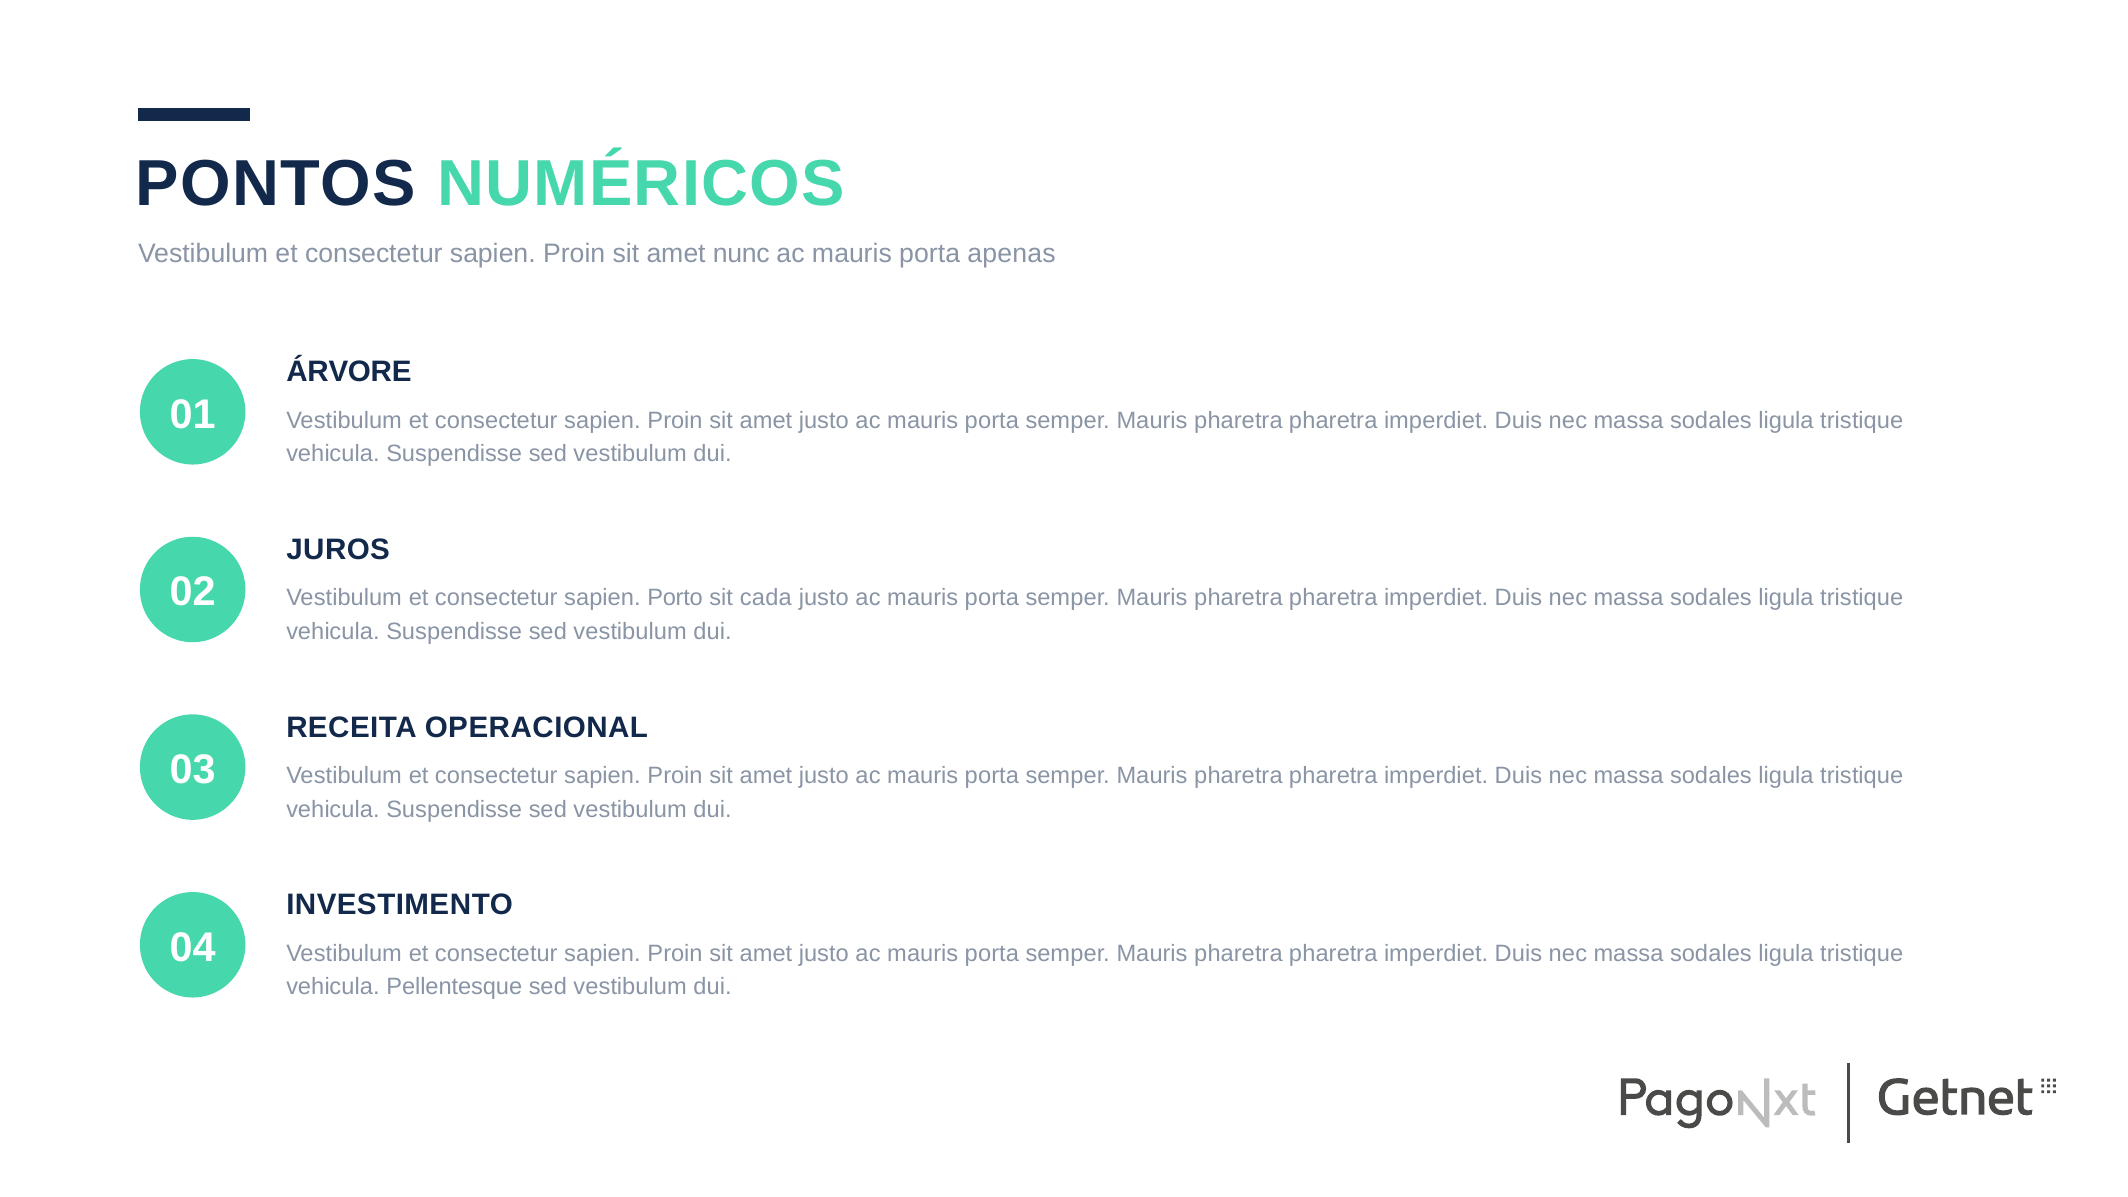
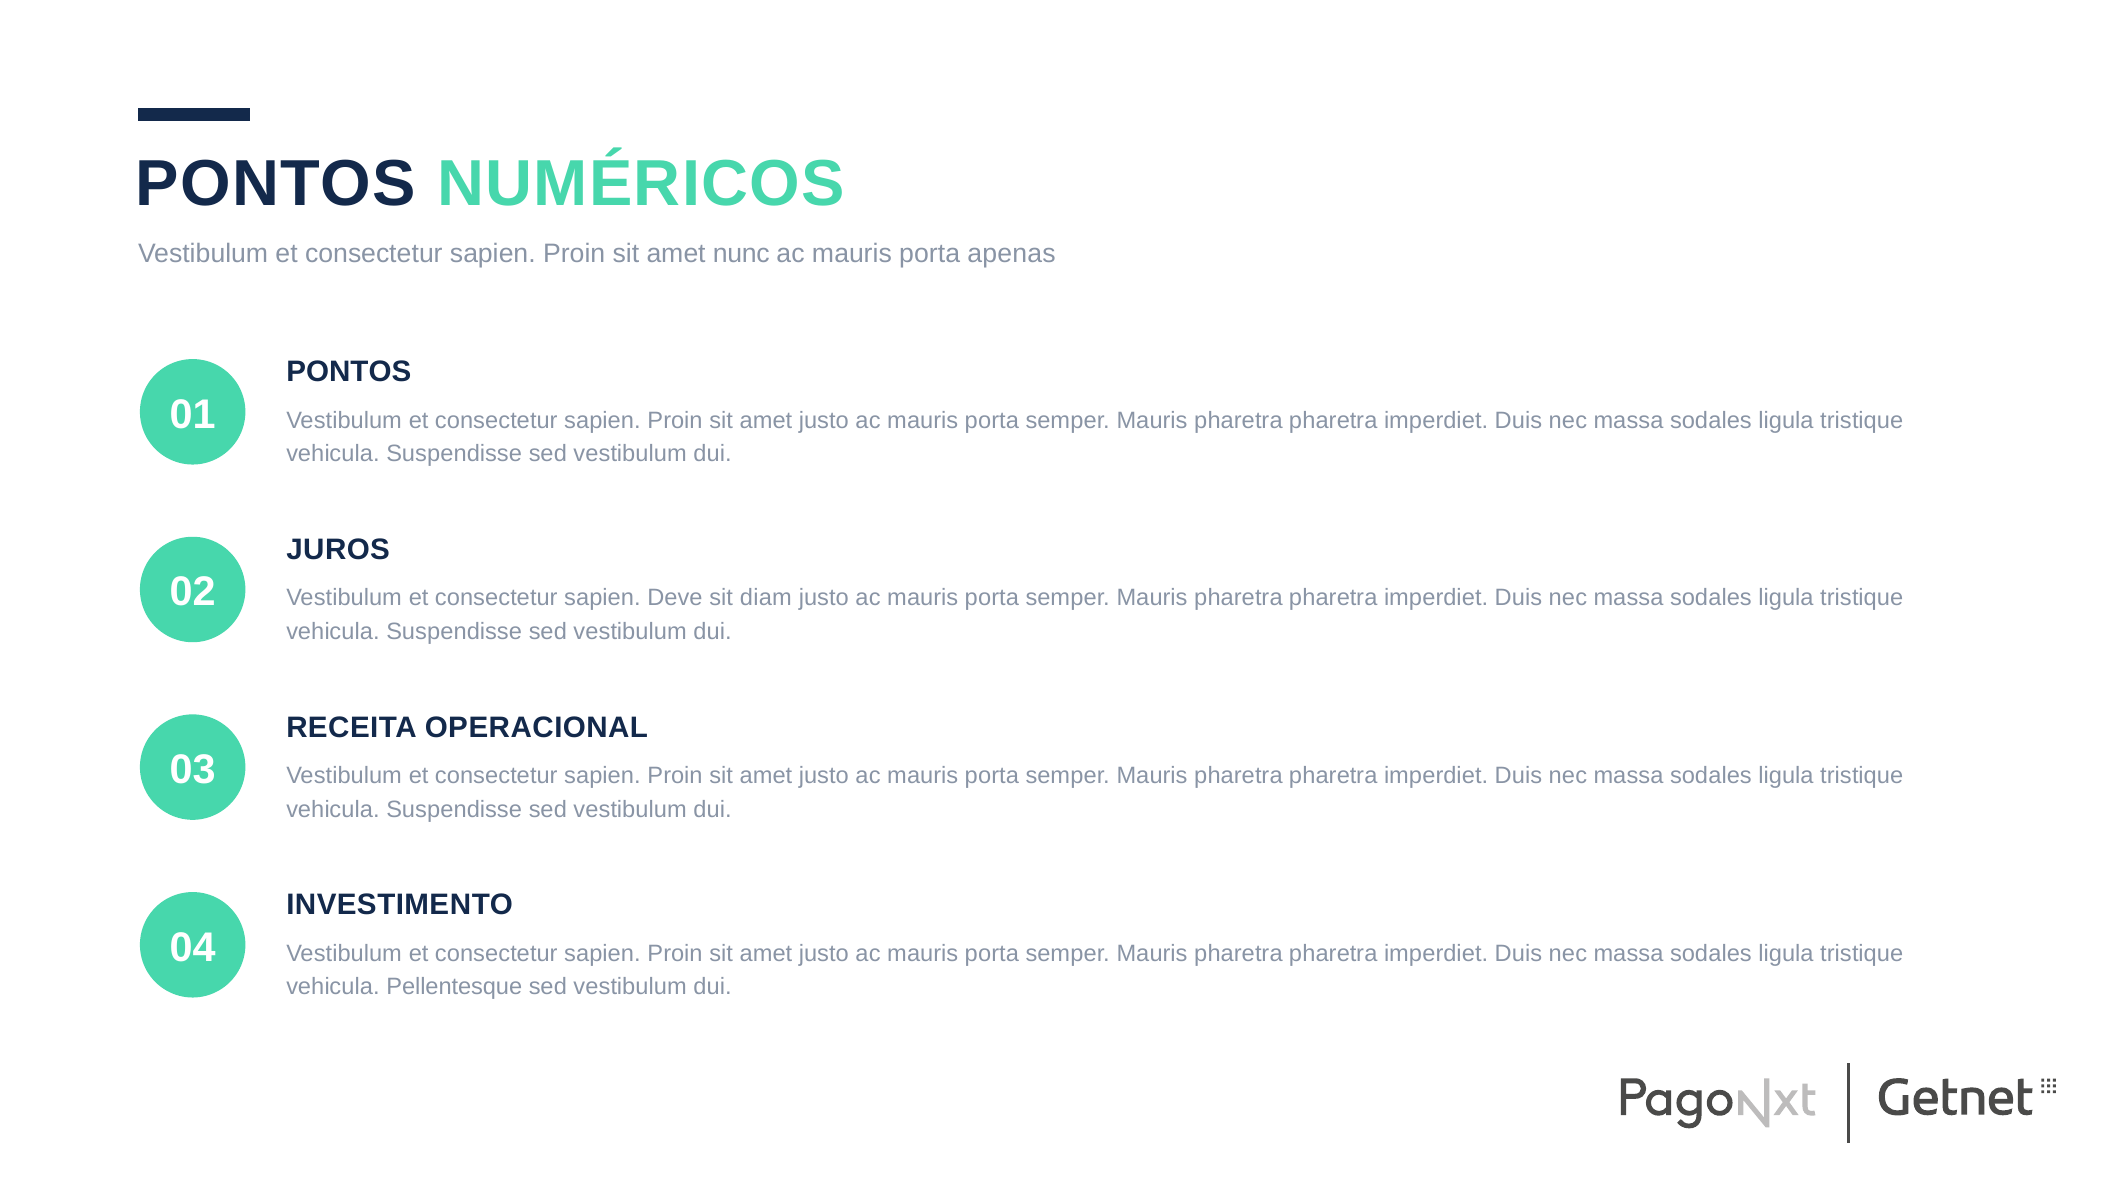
ÁRVORE at (349, 372): ÁRVORE -> PONTOS
Porto: Porto -> Deve
cada: cada -> diam
